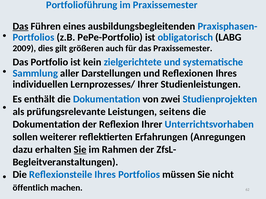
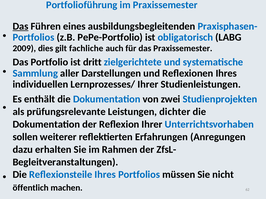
größeren: größeren -> fachliche
kein: kein -> dritt
seitens: seitens -> dichter
Sie at (80, 150) underline: present -> none
